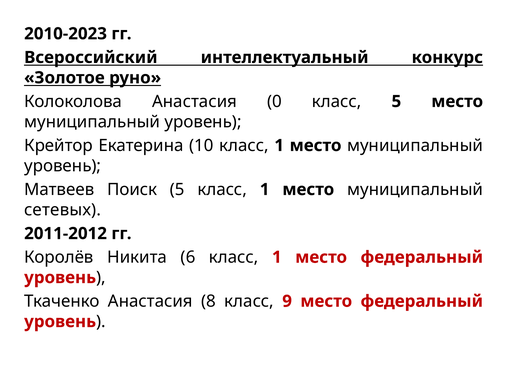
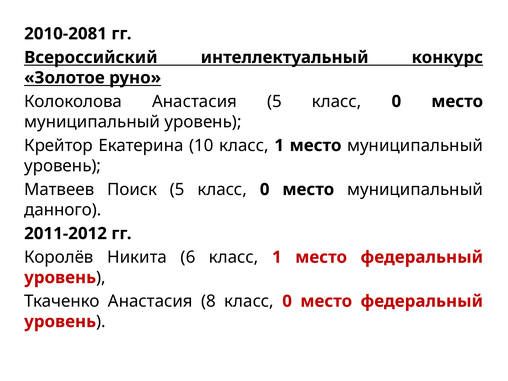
2010-2023: 2010-2023 -> 2010-2081
Анастасия 0: 0 -> 5
5 at (396, 101): 5 -> 0
1 at (265, 189): 1 -> 0
сетевых: сетевых -> данного
8 класс 9: 9 -> 0
